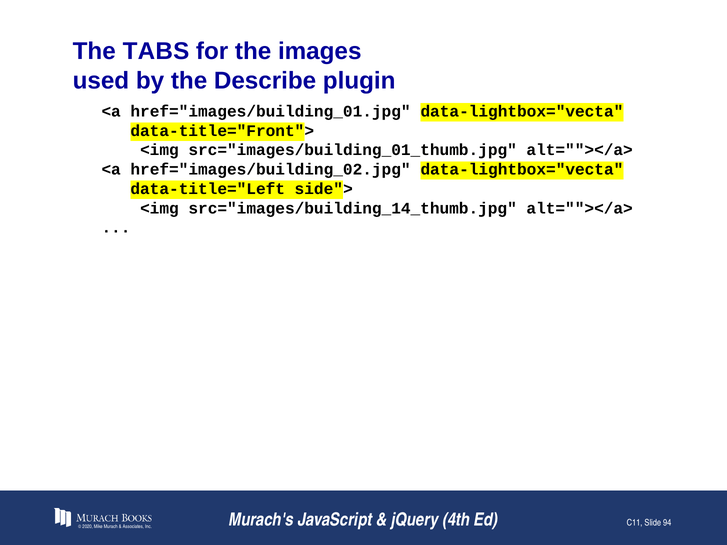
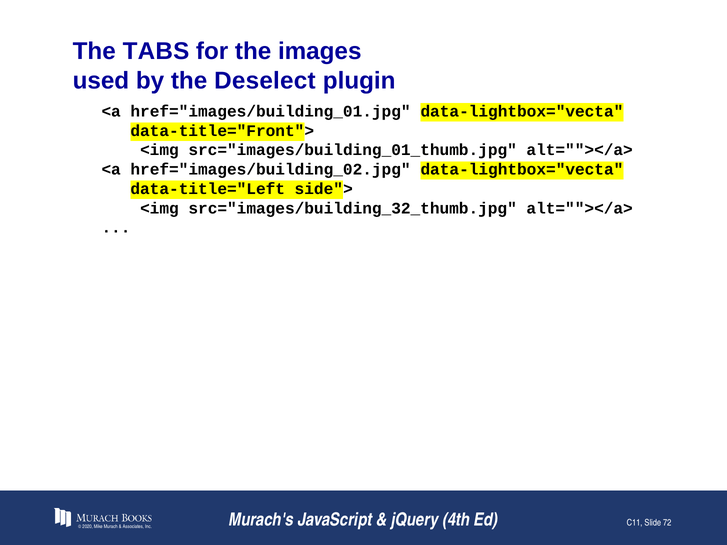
Describe: Describe -> Deselect
src="images/building_14_thumb.jpg: src="images/building_14_thumb.jpg -> src="images/building_32_thumb.jpg
94: 94 -> 72
